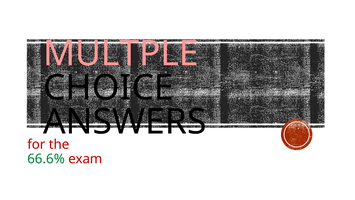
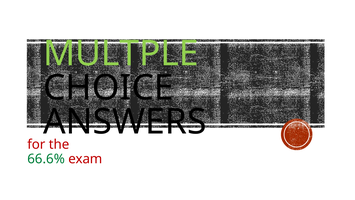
MULTPLE colour: pink -> light green
